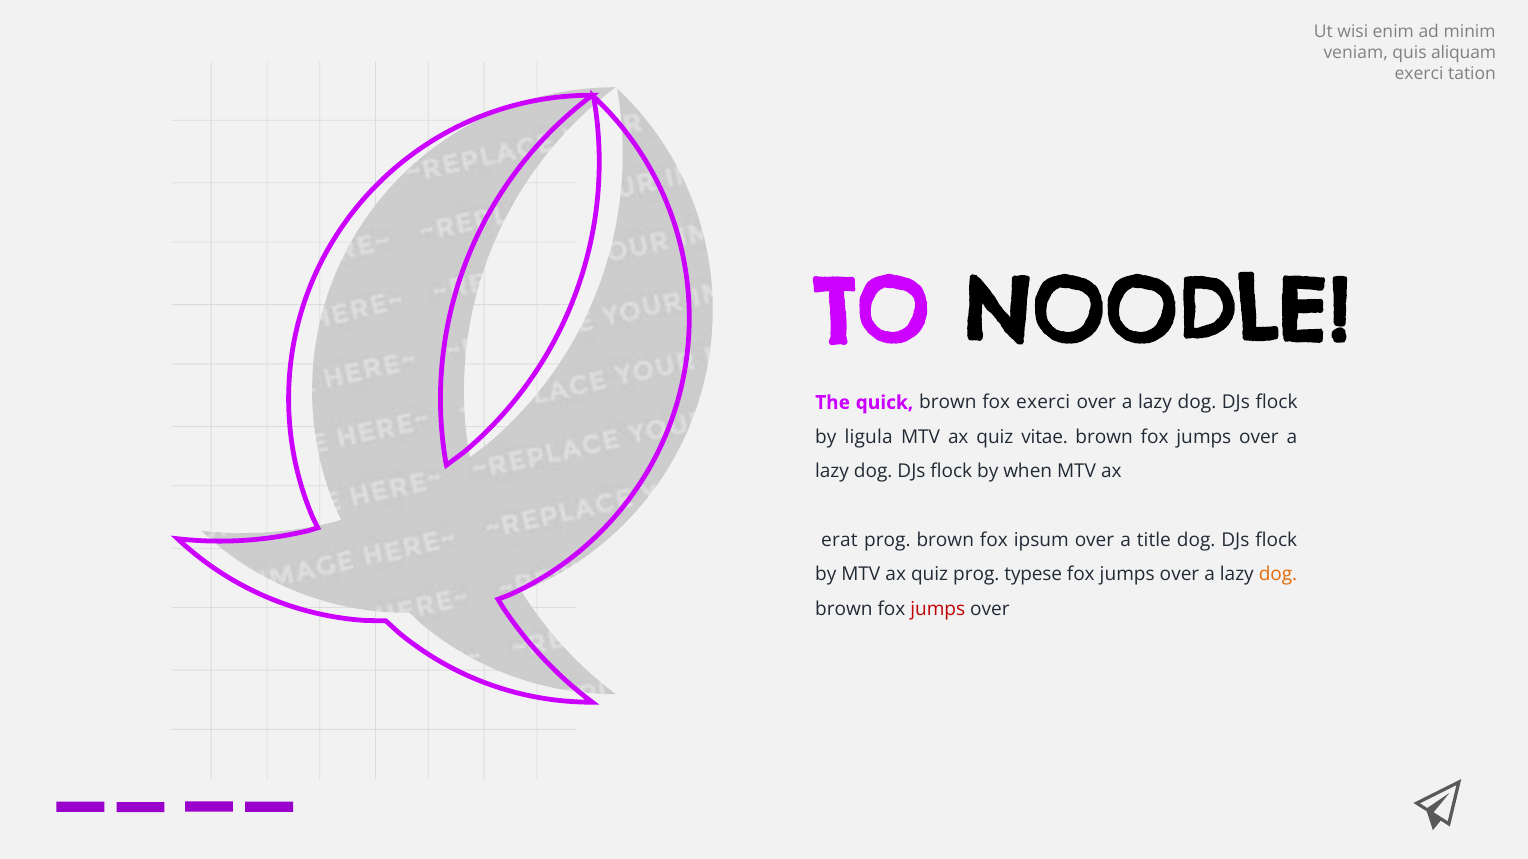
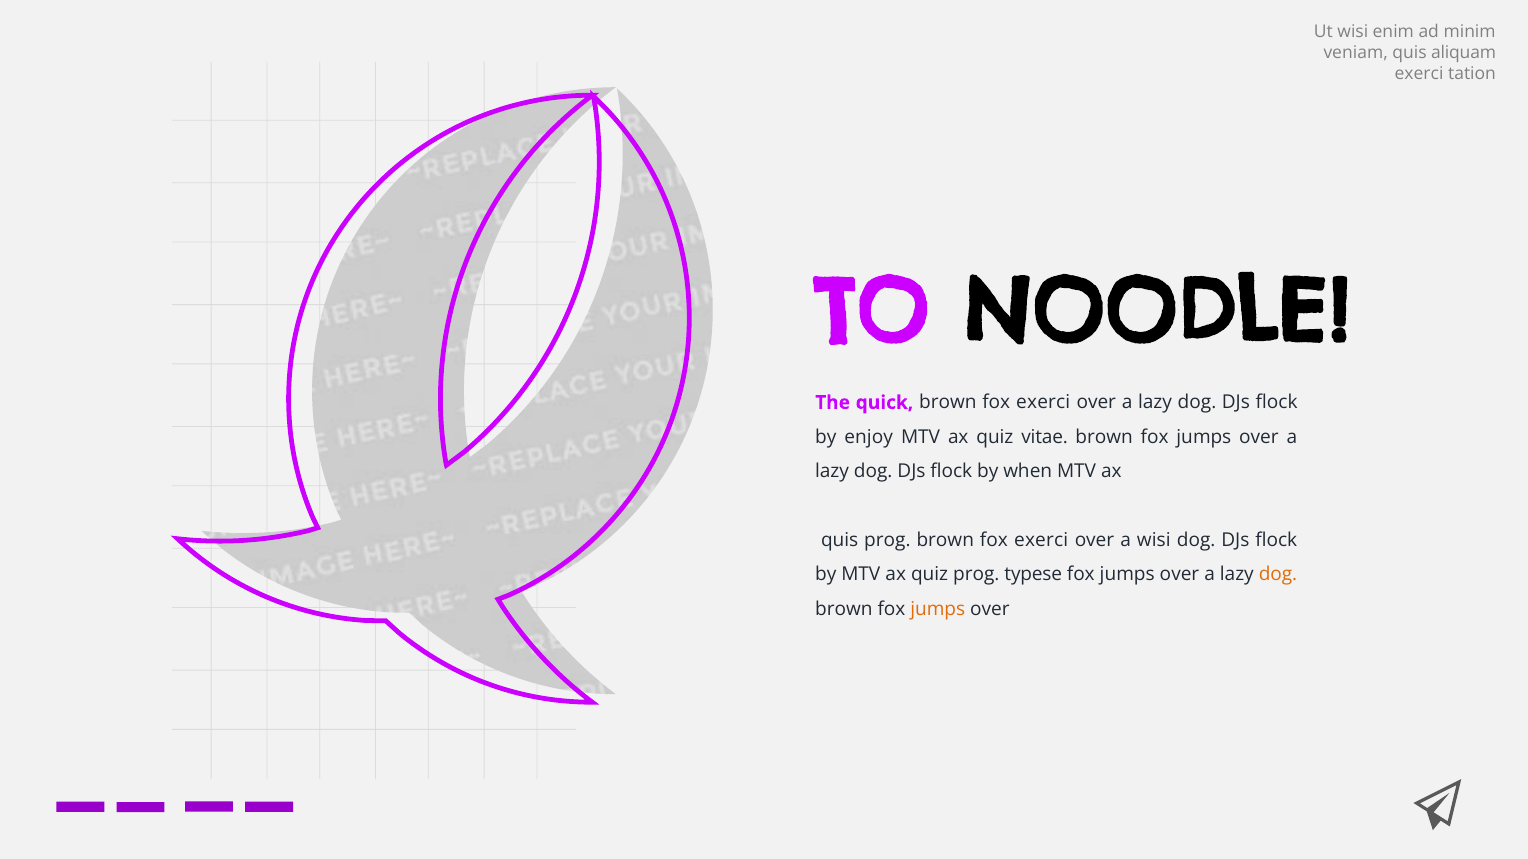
ligula: ligula -> enjoy
erat at (839, 540): erat -> quis
prog brown fox ipsum: ipsum -> exerci
a title: title -> wisi
jumps at (938, 609) colour: red -> orange
